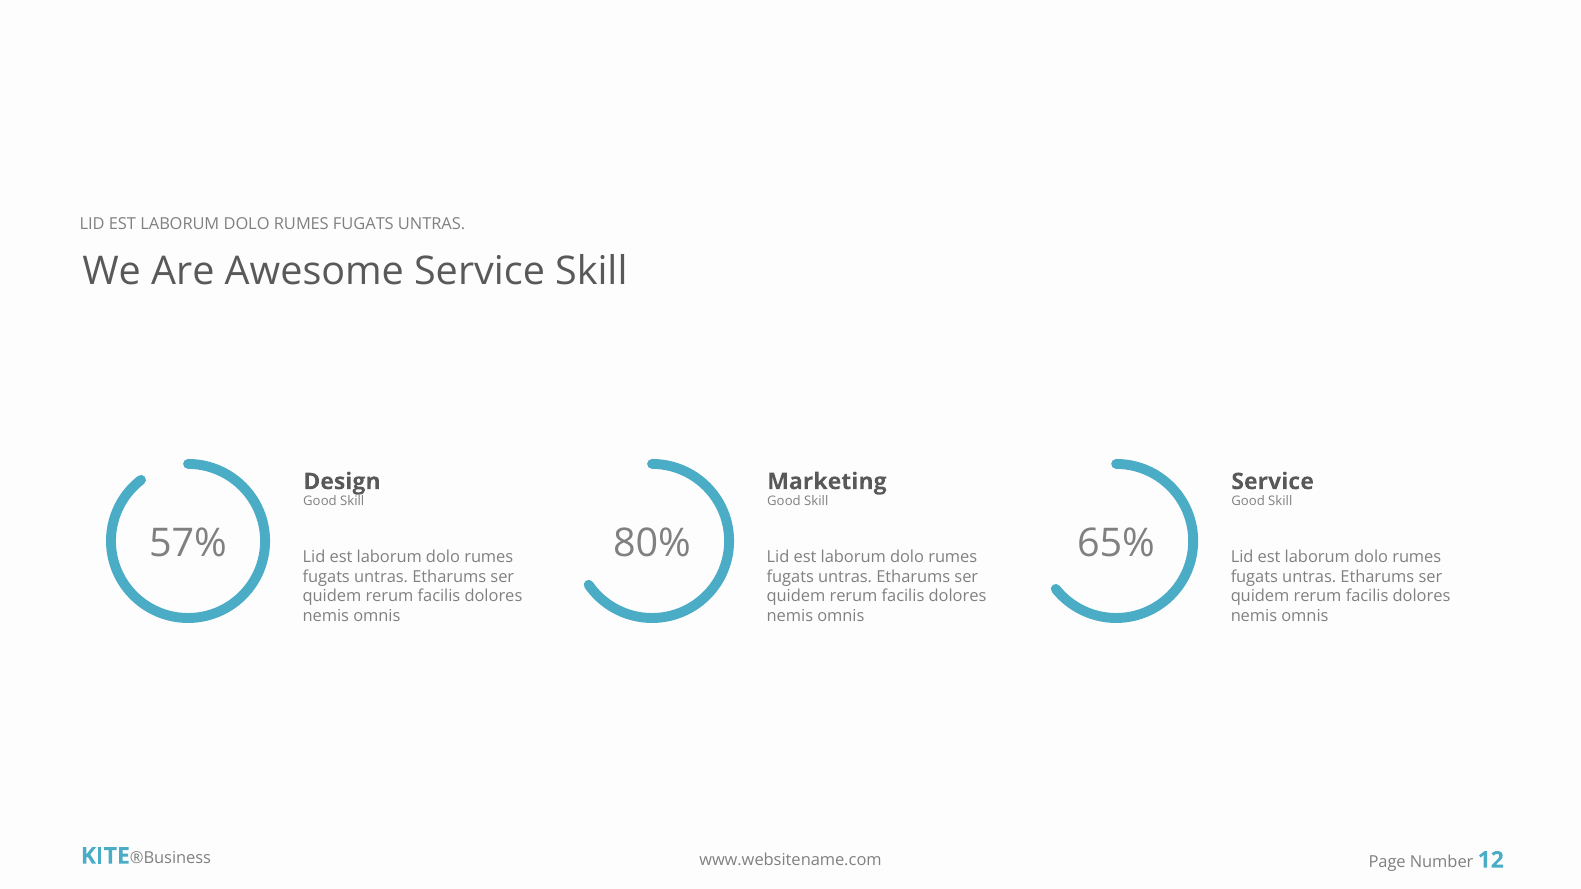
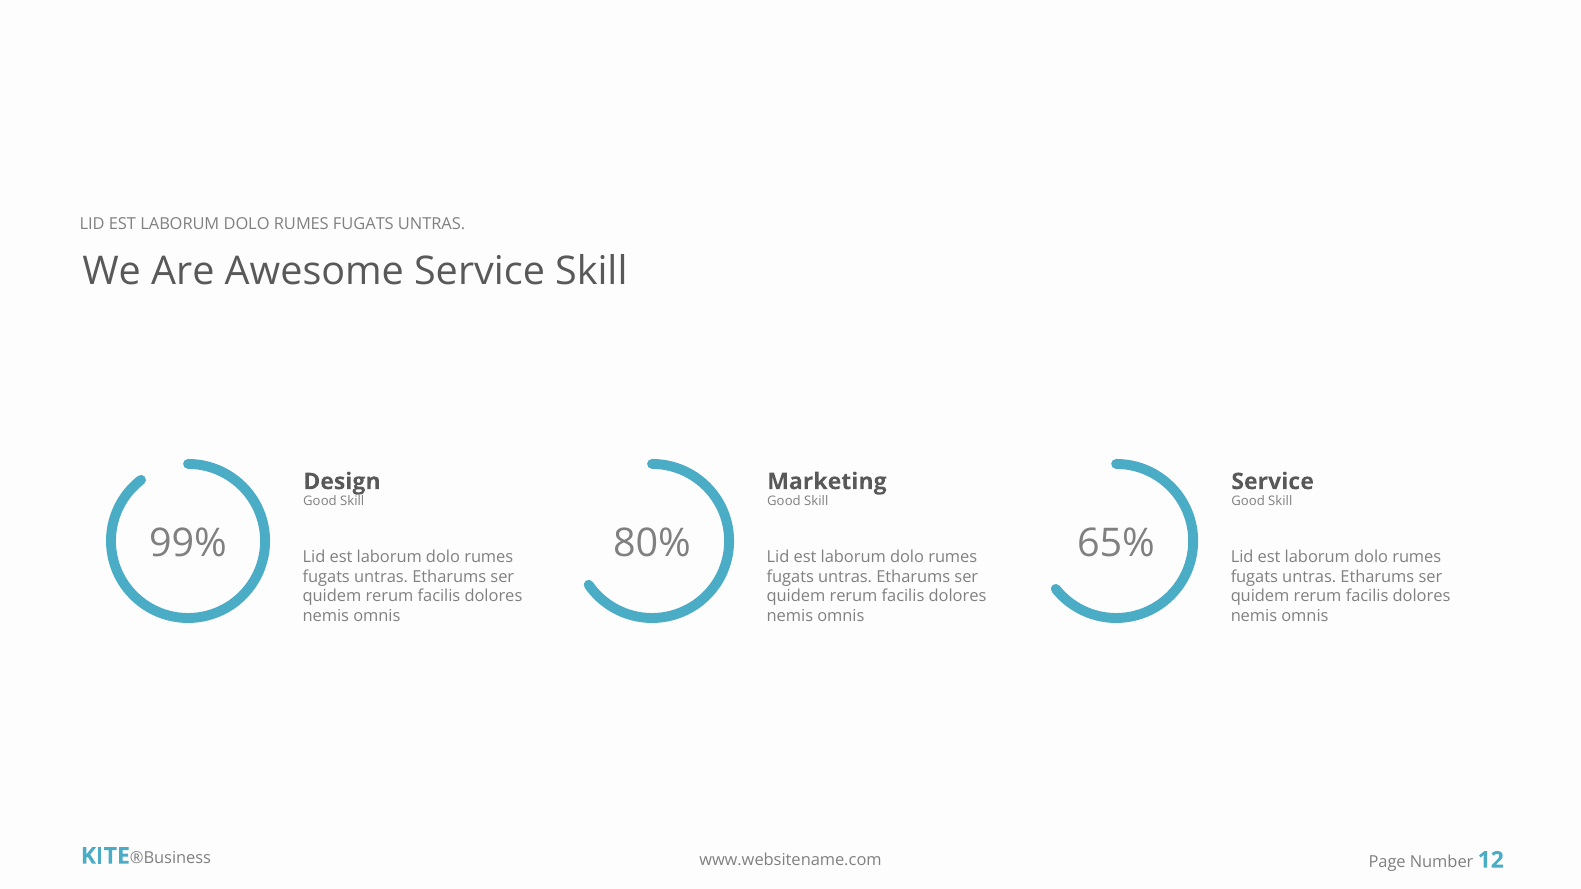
57%: 57% -> 99%
